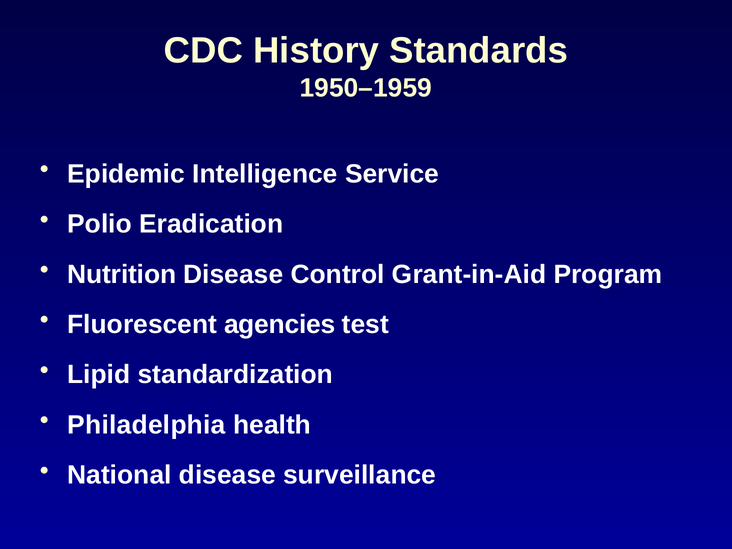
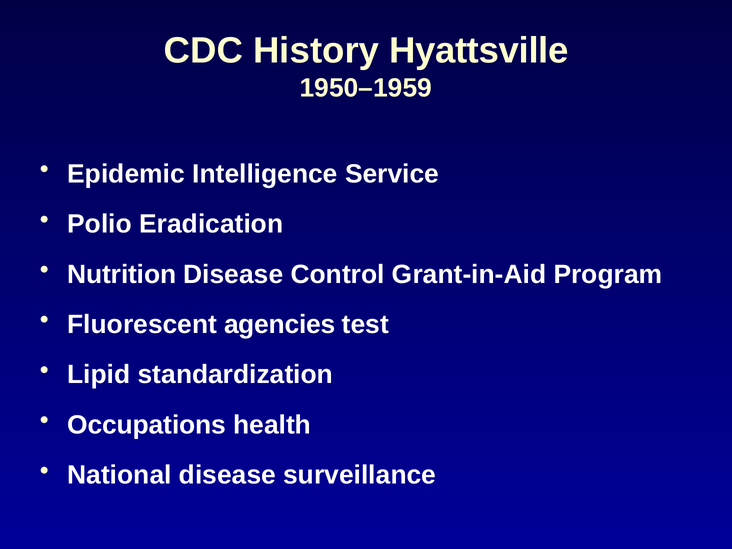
Standards: Standards -> Hyattsville
Philadelphia: Philadelphia -> Occupations
